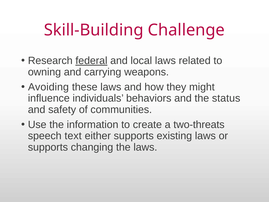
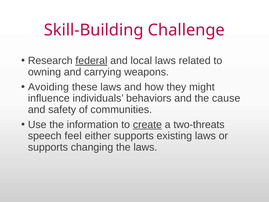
status: status -> cause
create underline: none -> present
text: text -> feel
